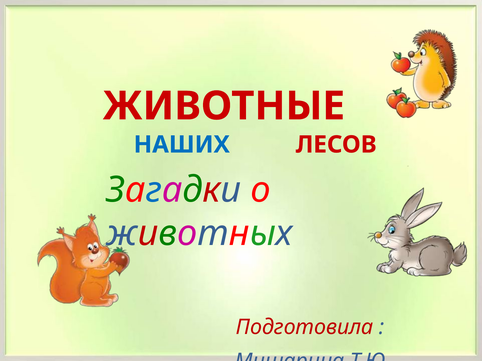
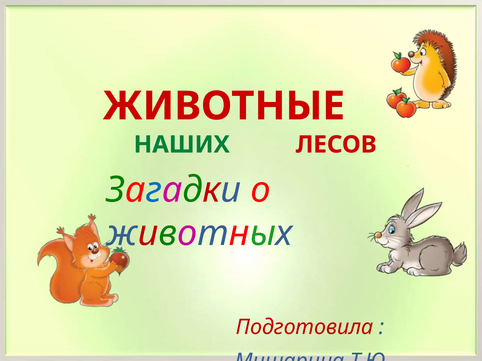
НАШИХ colour: blue -> green
